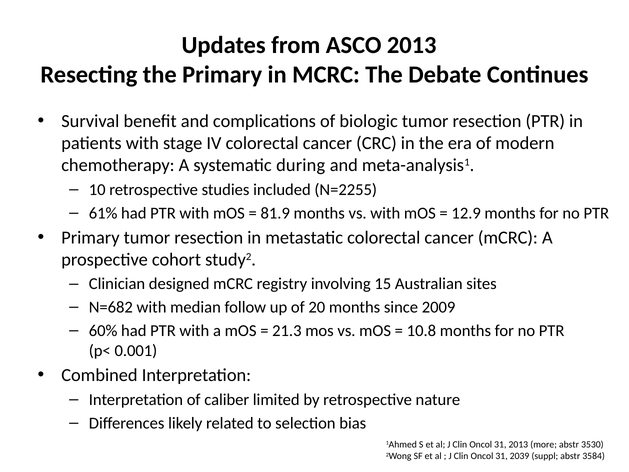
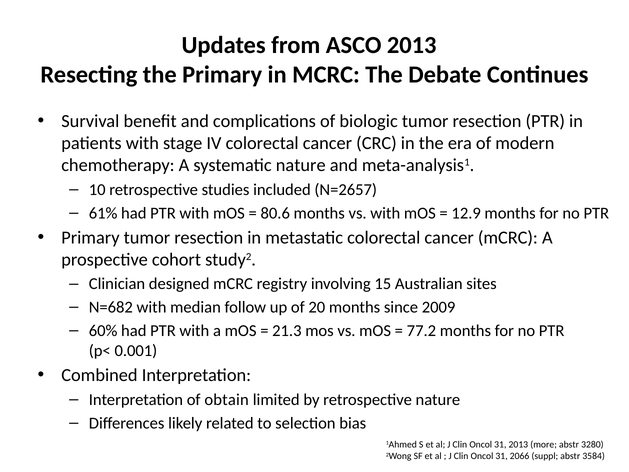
systematic during: during -> nature
N=2255: N=2255 -> N=2657
81.9: 81.9 -> 80.6
10.8: 10.8 -> 77.2
caliber: caliber -> obtain
3530: 3530 -> 3280
2039: 2039 -> 2066
